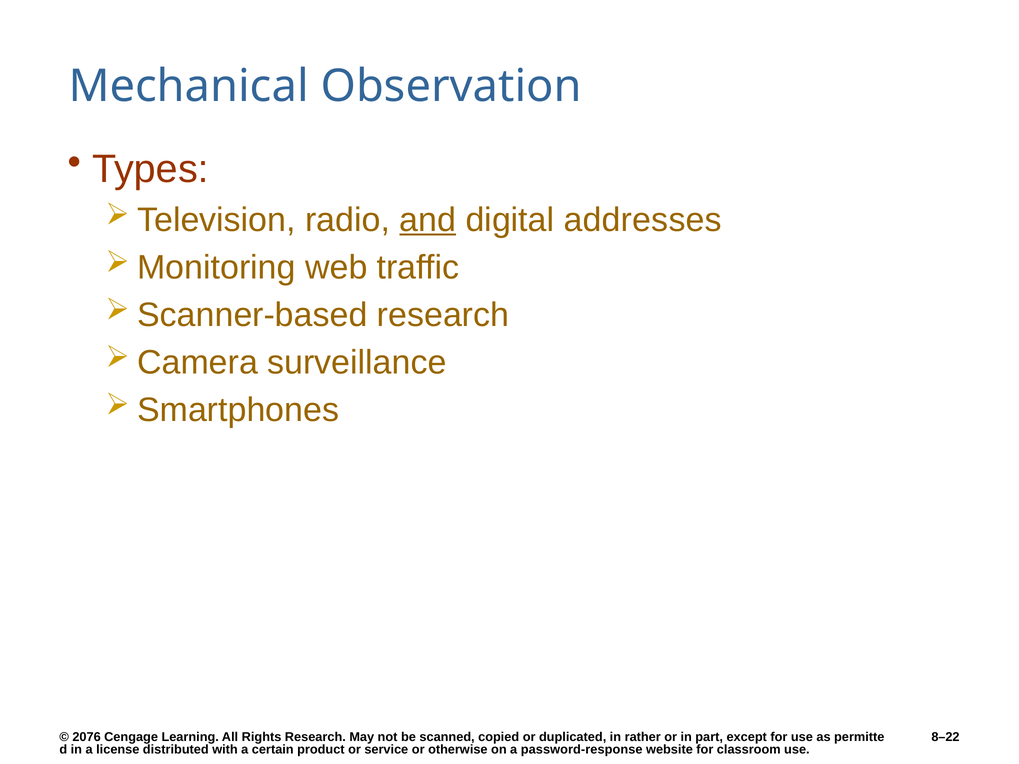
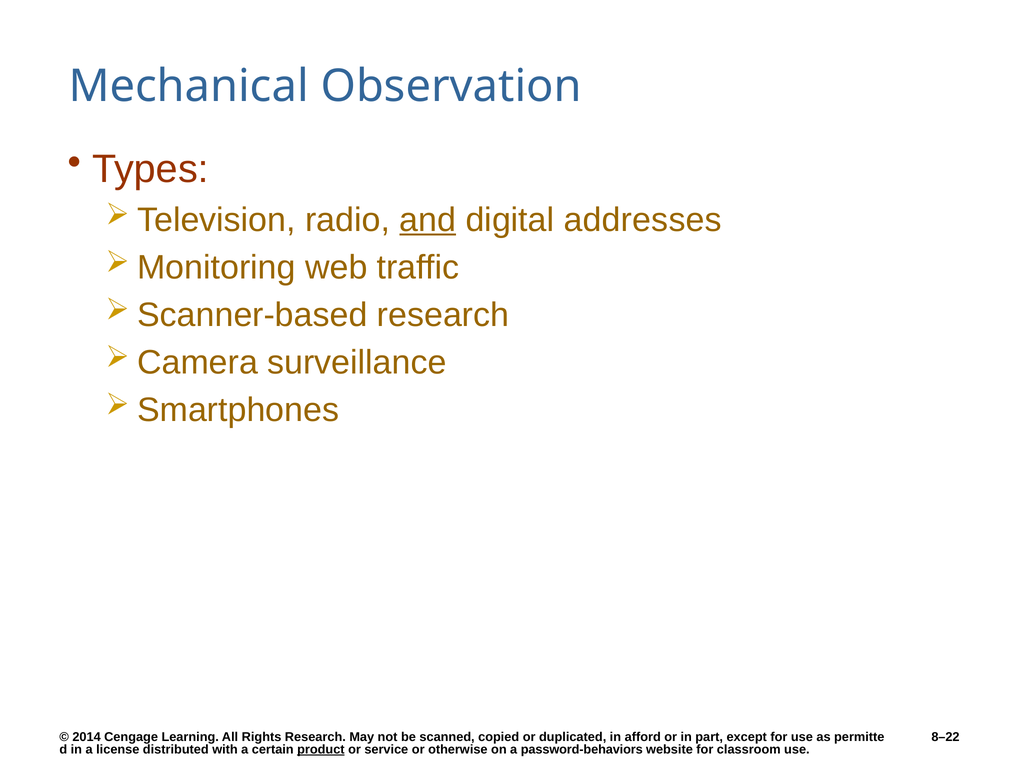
2076: 2076 -> 2014
rather: rather -> afford
product underline: none -> present
password-response: password-response -> password-behaviors
